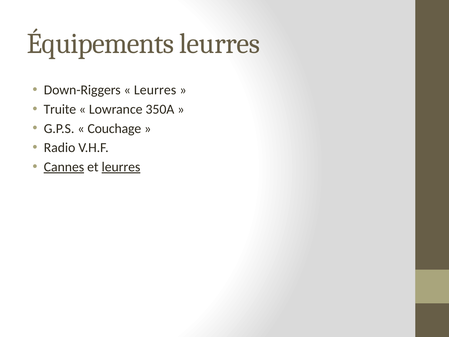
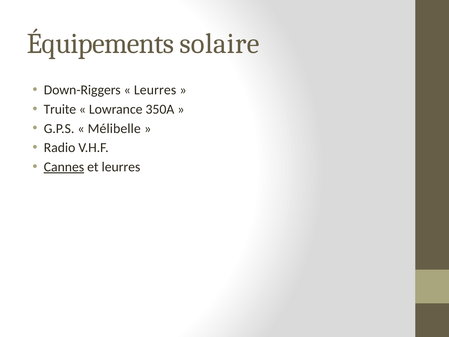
Équipements leurres: leurres -> solaire
Couchage: Couchage -> Mélibelle
leurres at (121, 167) underline: present -> none
